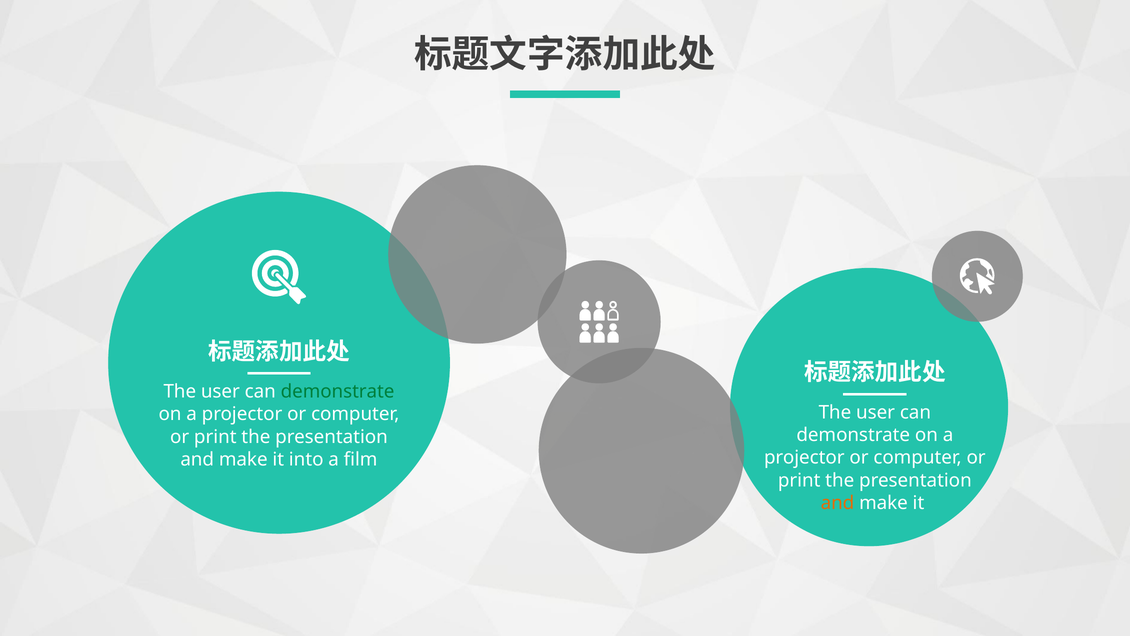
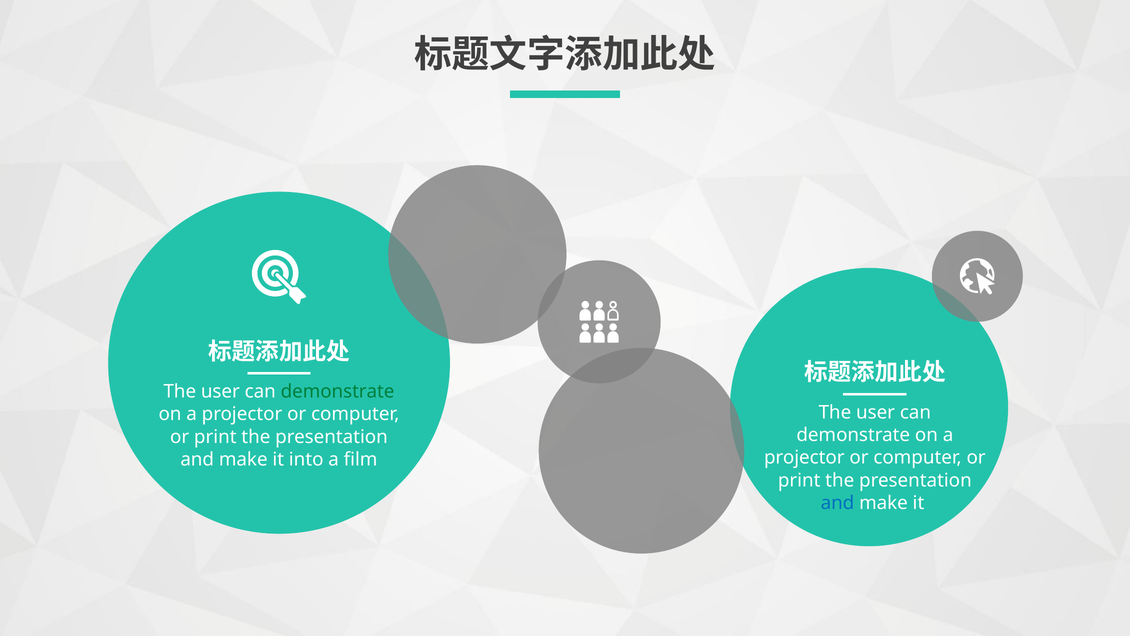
and at (837, 503) colour: orange -> blue
